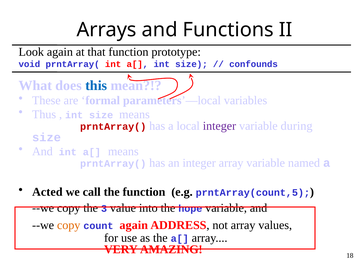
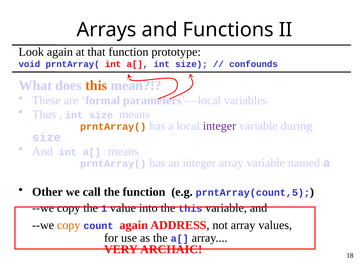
this at (96, 85) colour: blue -> orange
prntArray( at (113, 127) colour: red -> orange
Acted: Acted -> Other
3: 3 -> 1
the hope: hope -> this
AMAZING: AMAZING -> ARCHAIC
